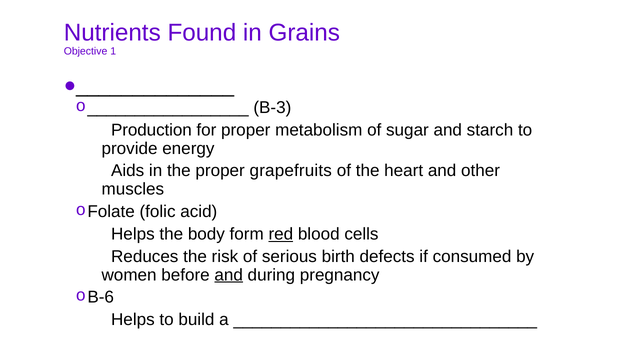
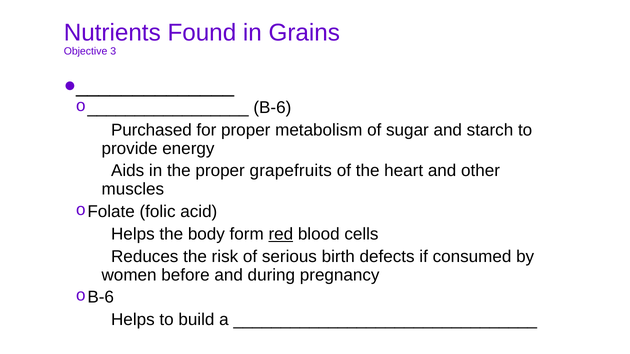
1: 1 -> 3
B-3: B-3 -> B-6
Production: Production -> Purchased
and at (229, 275) underline: present -> none
